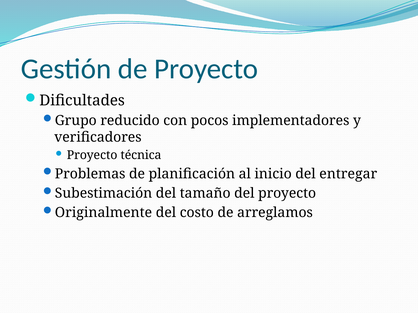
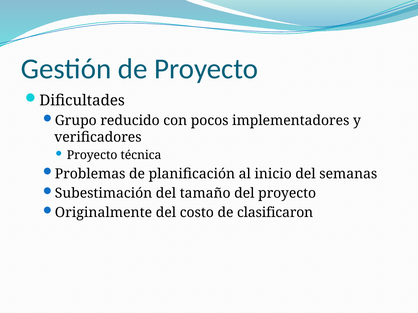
entregar: entregar -> semanas
arreglamos: arreglamos -> clasificaron
